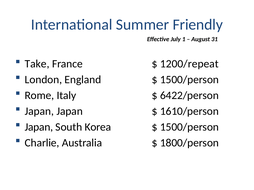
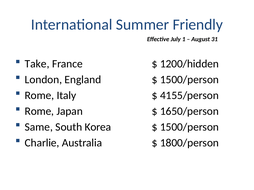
1200/repeat: 1200/repeat -> 1200/hidden
6422/person: 6422/person -> 4155/person
Japan at (39, 111): Japan -> Rome
1610/person: 1610/person -> 1650/person
Japan at (39, 127): Japan -> Same
